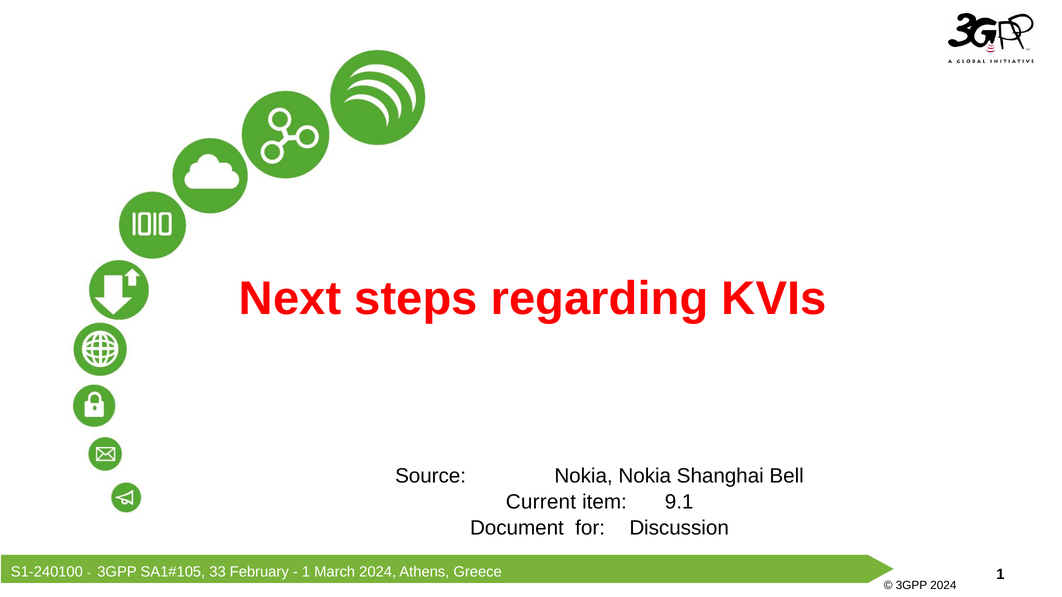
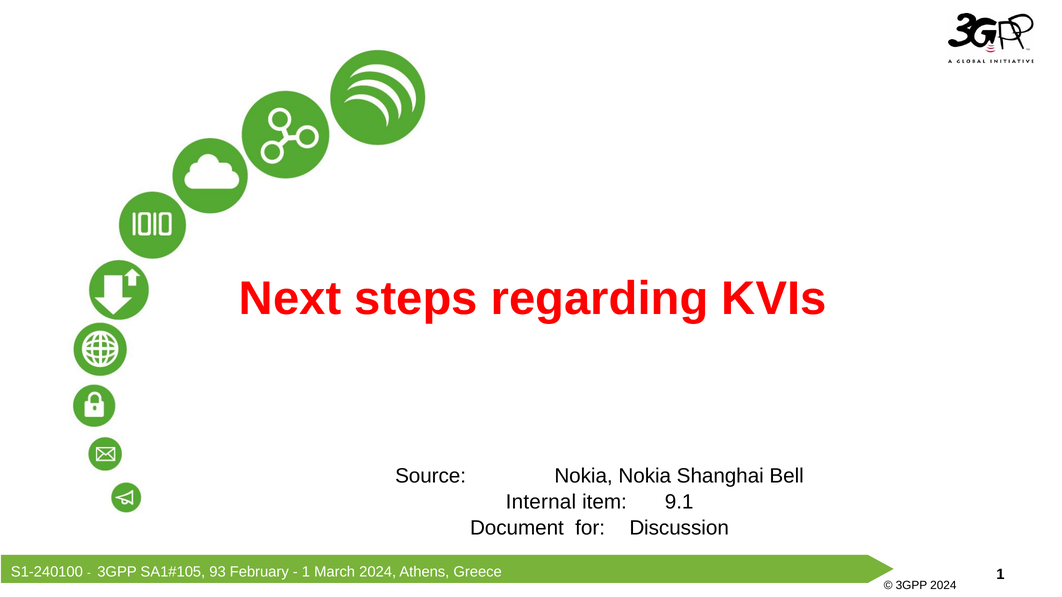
Current: Current -> Internal
33: 33 -> 93
